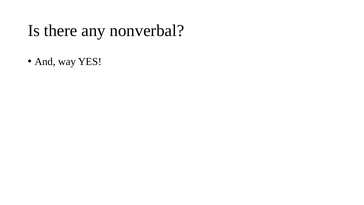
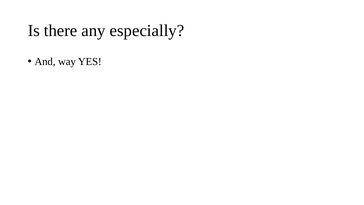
nonverbal: nonverbal -> especially
